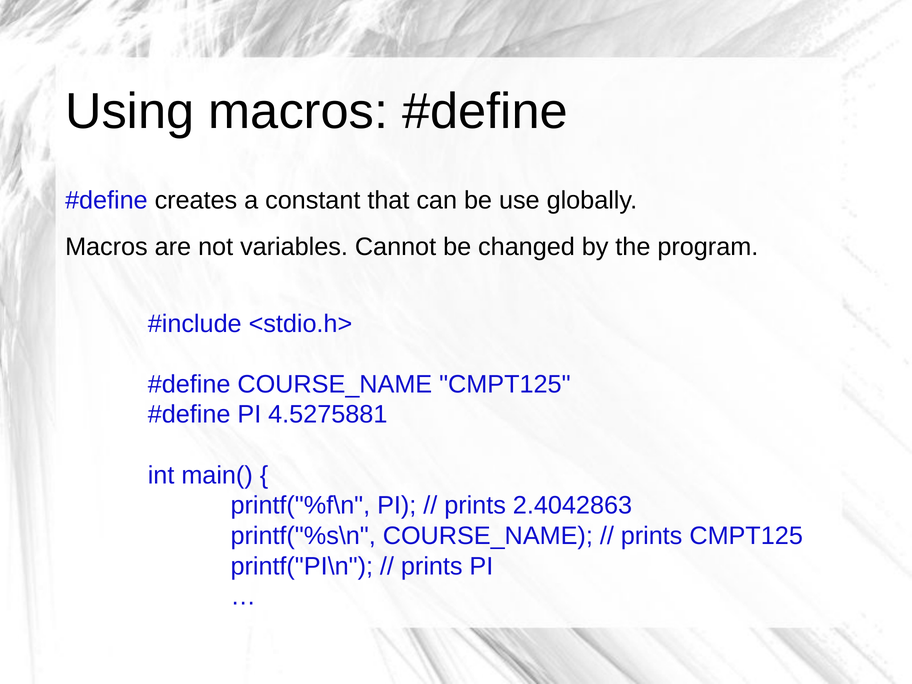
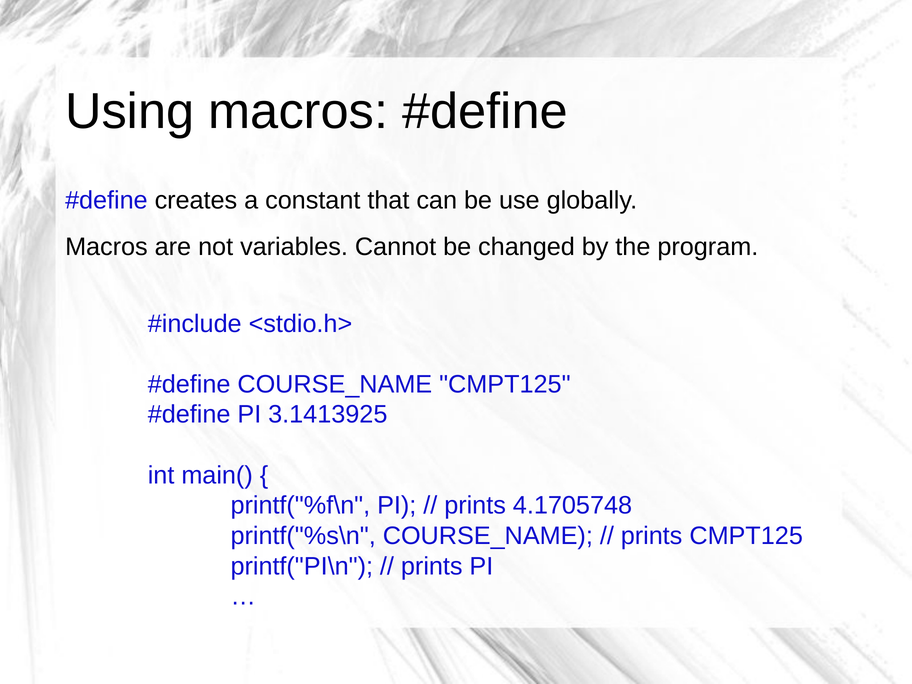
4.5275881: 4.5275881 -> 3.1413925
2.4042863: 2.4042863 -> 4.1705748
